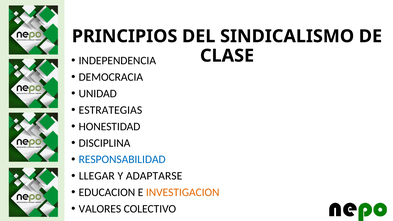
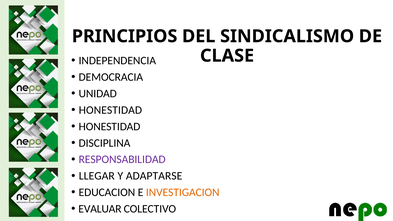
ESTRATEGIAS at (110, 110): ESTRATEGIAS -> HONESTIDAD
RESPONSABILIDAD colour: blue -> purple
VALORES: VALORES -> EVALUAR
